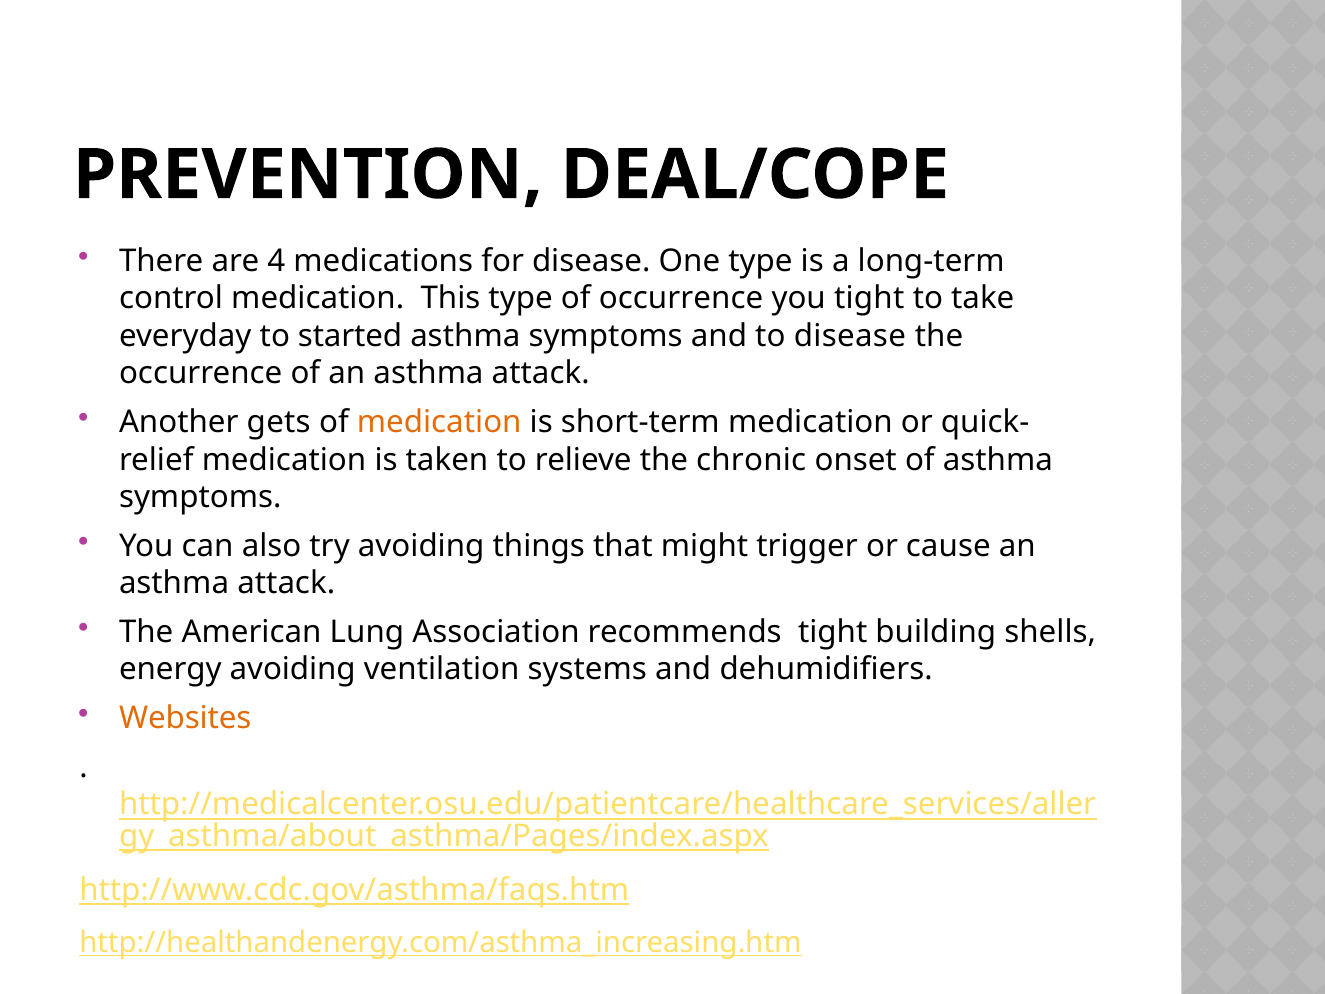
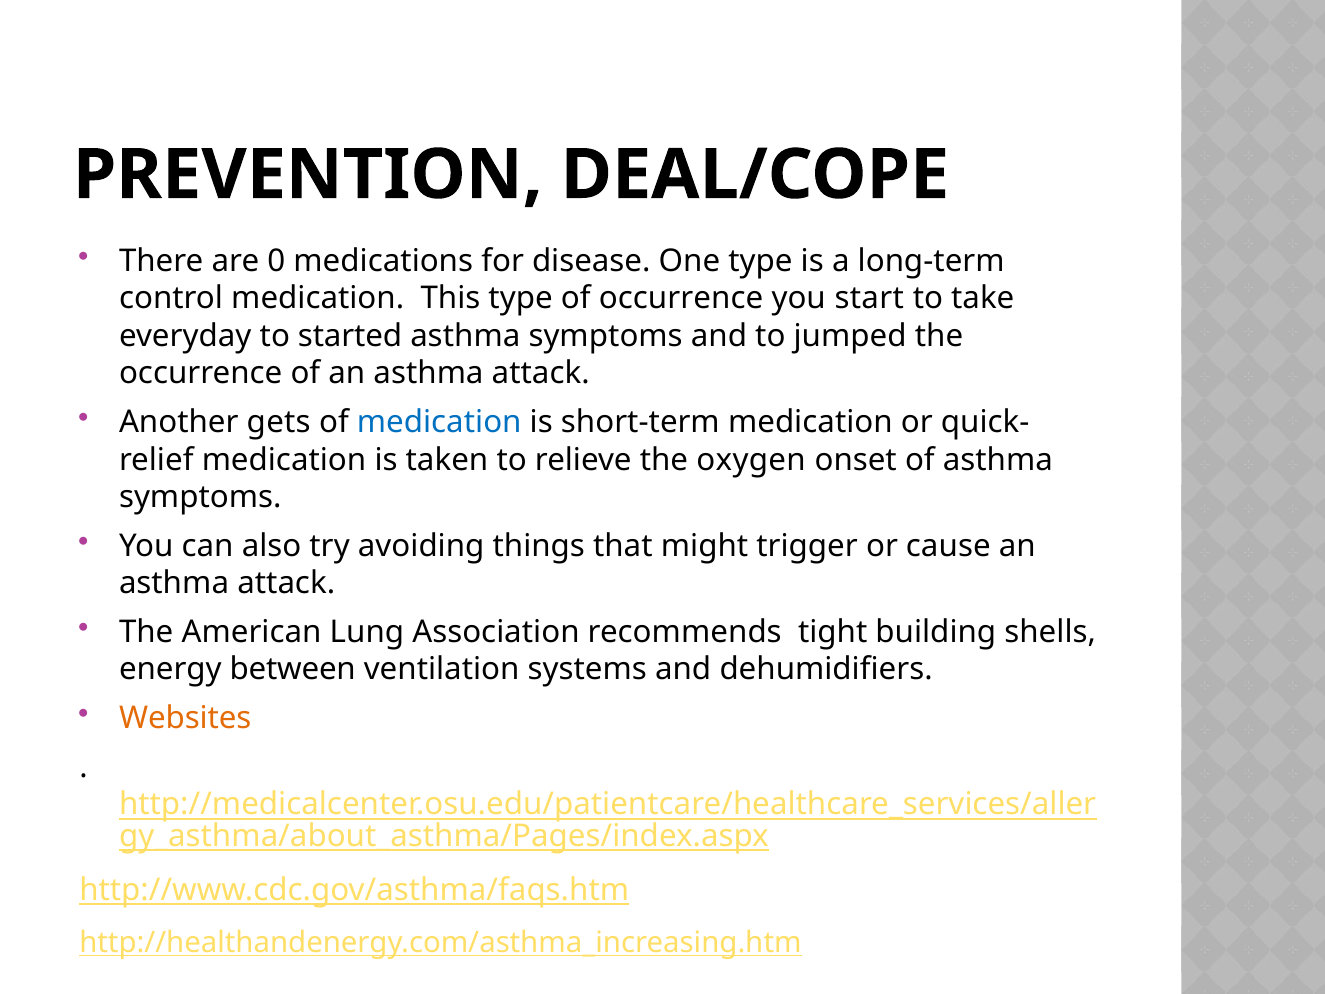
4: 4 -> 0
you tight: tight -> start
to disease: disease -> jumped
medication at (439, 422) colour: orange -> blue
chronic: chronic -> oxygen
energy avoiding: avoiding -> between
